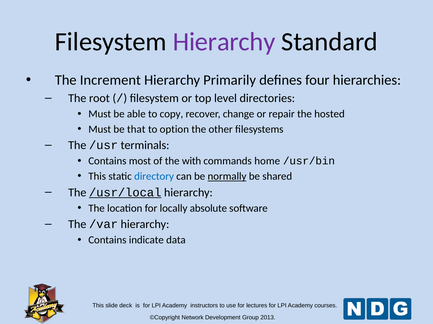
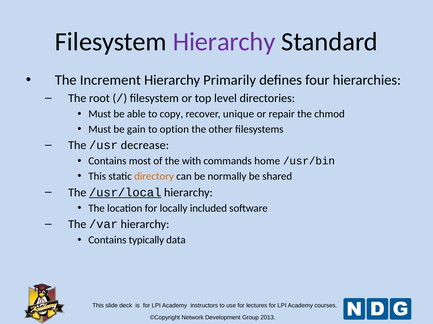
change: change -> unique
hosted: hosted -> chmod
that: that -> gain
terminals: terminals -> decrease
directory colour: blue -> orange
normally underline: present -> none
absolute: absolute -> included
indicate: indicate -> typically
